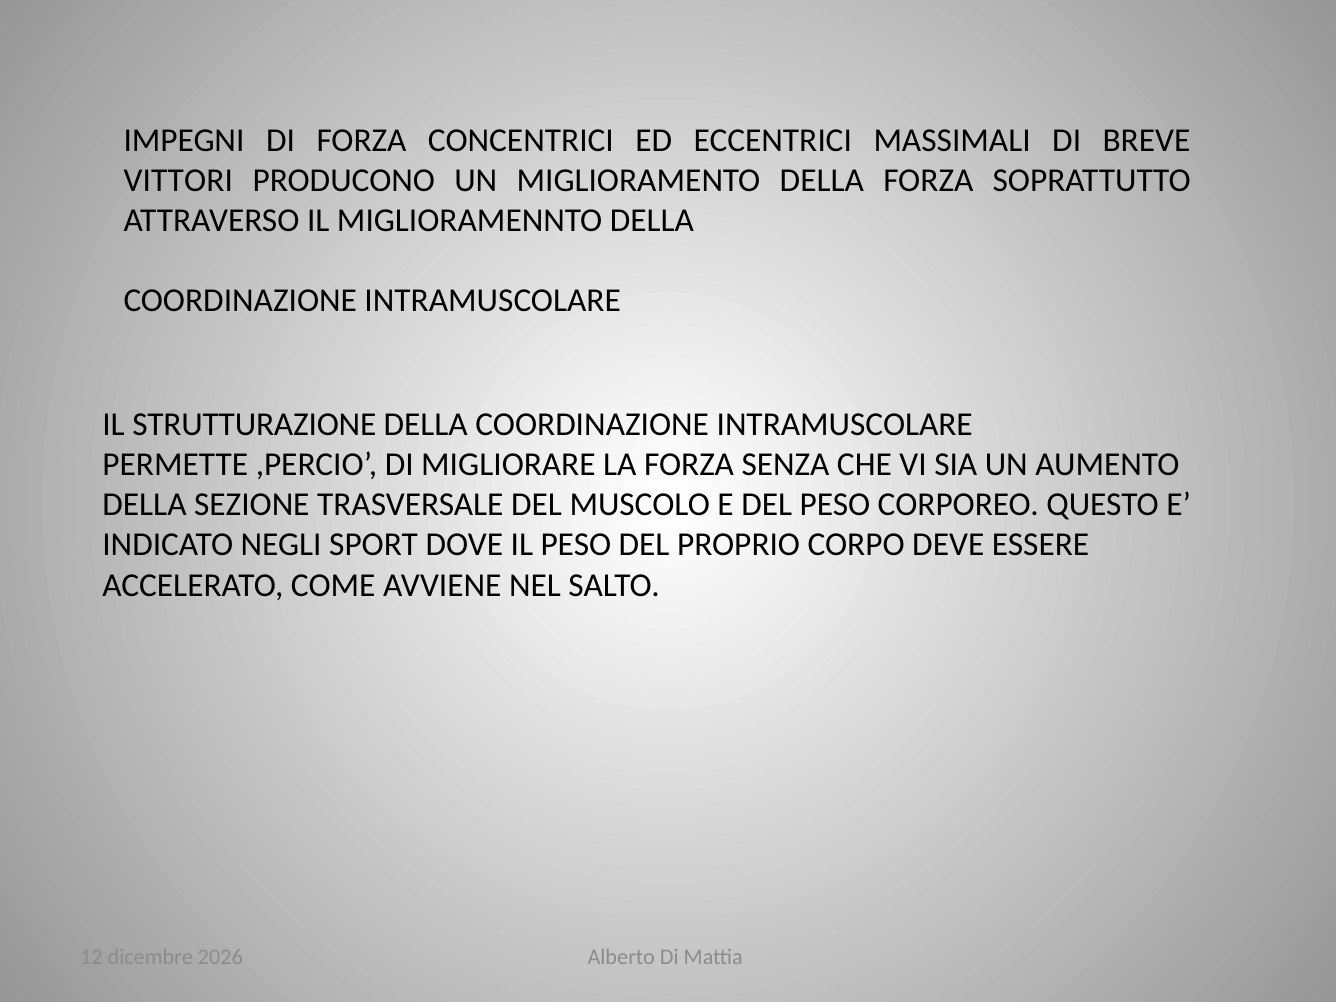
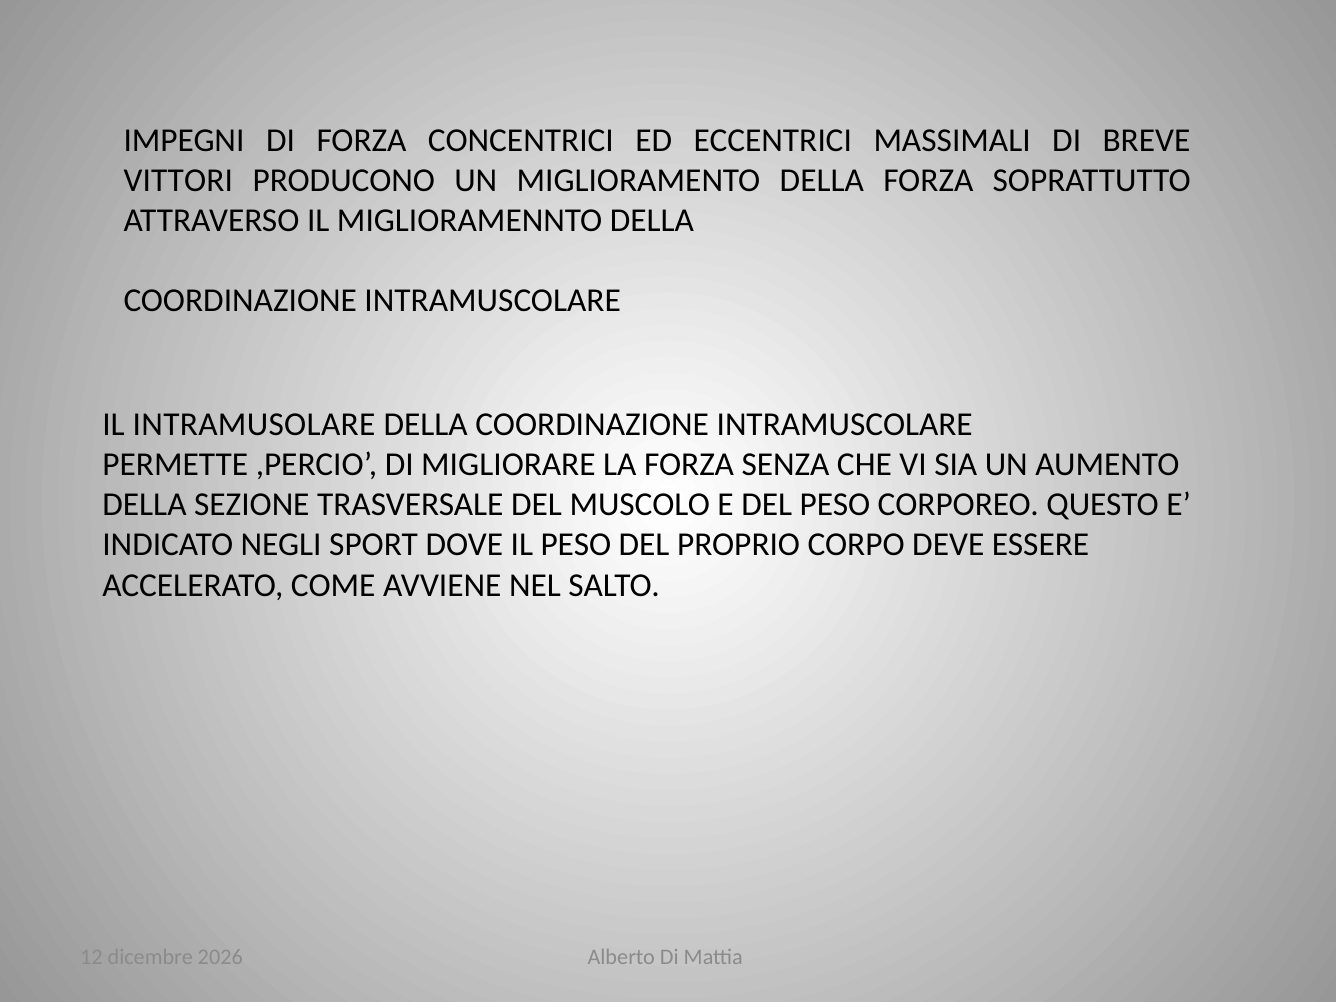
STRUTTURAZIONE: STRUTTURAZIONE -> INTRAMUSOLARE
